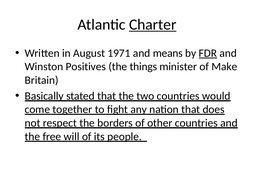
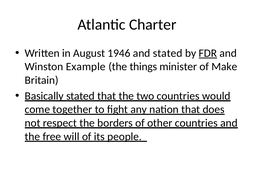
Charter underline: present -> none
1971: 1971 -> 1946
and means: means -> stated
Positives: Positives -> Example
